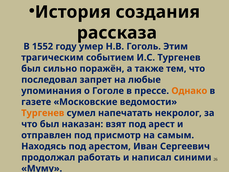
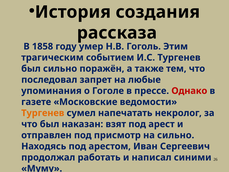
1552: 1552 -> 1858
Однако colour: orange -> red
на самым: самым -> сильно
